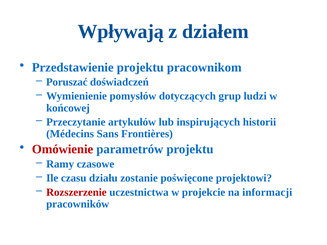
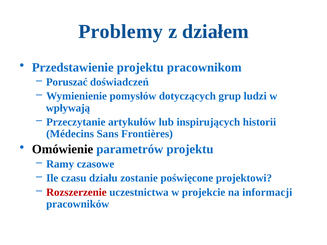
Wpływają: Wpływają -> Problemy
końcowej: końcowej -> wpływają
Omówienie colour: red -> black
